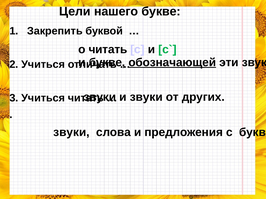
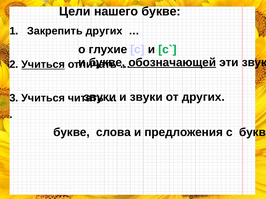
Закрепить буквой: буквой -> других
о читать: читать -> глухие
Учиться at (43, 65) underline: none -> present
звуки at (71, 133): звуки -> букве
